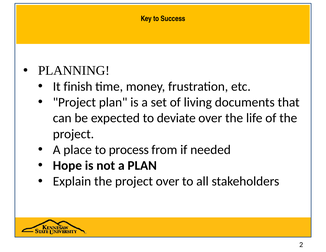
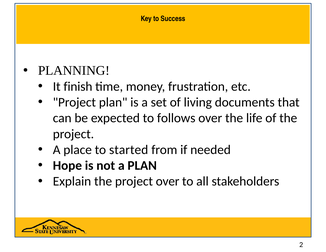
deviate: deviate -> follows
process: process -> started
